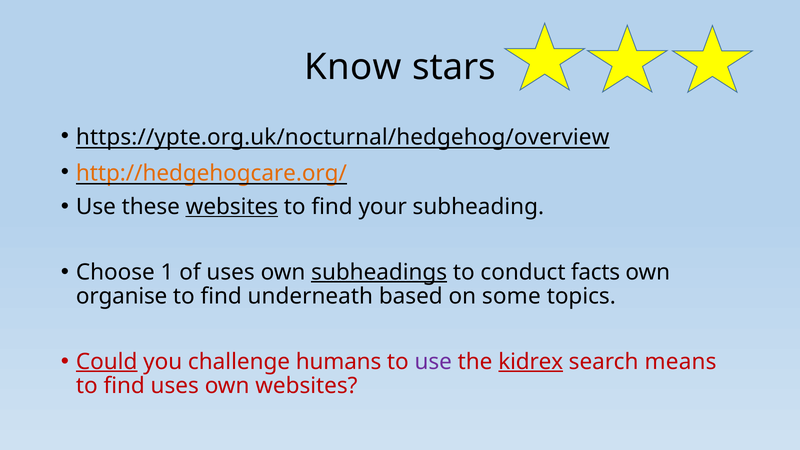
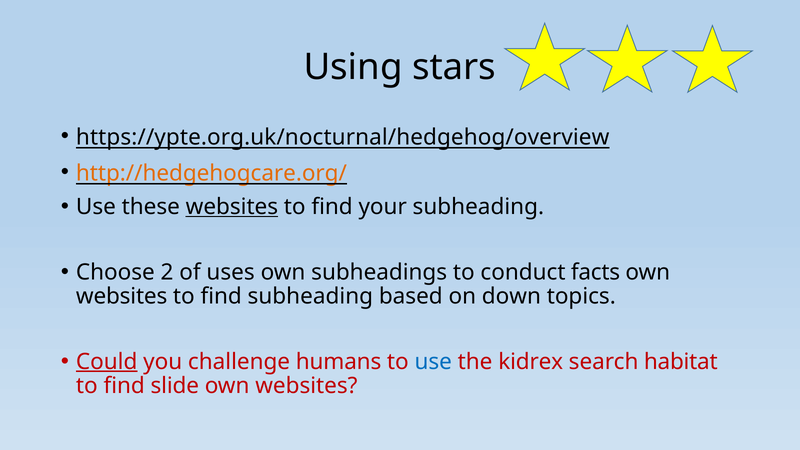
Know: Know -> Using
1: 1 -> 2
subheadings underline: present -> none
organise at (122, 296): organise -> websites
find underneath: underneath -> subheading
some: some -> down
use at (433, 362) colour: purple -> blue
kidrex underline: present -> none
means: means -> habitat
find uses: uses -> slide
